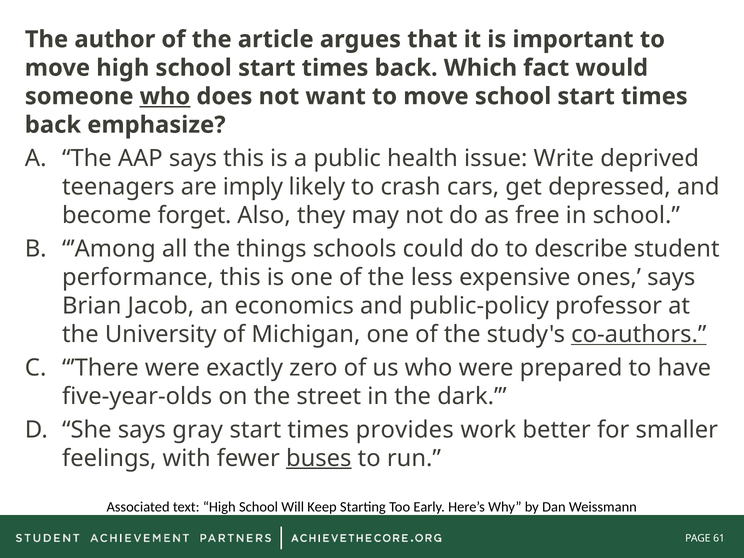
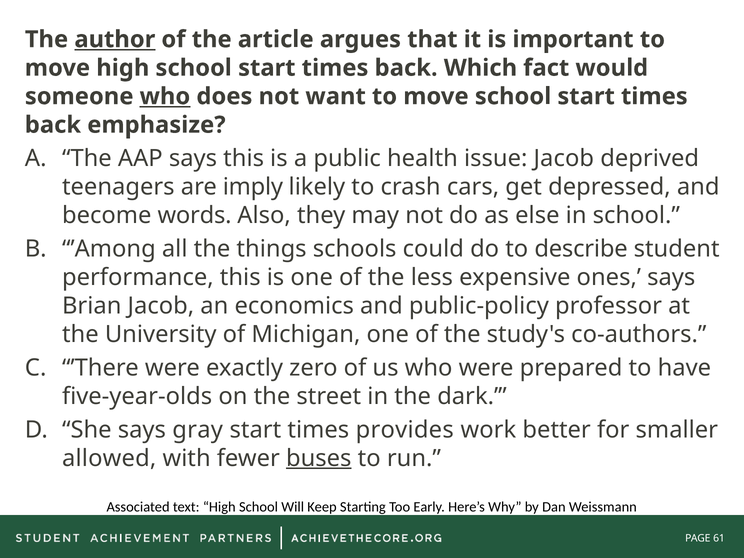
author underline: none -> present
issue Write: Write -> Jacob
forget: forget -> words
free: free -> else
co-authors underline: present -> none
feelings: feelings -> allowed
